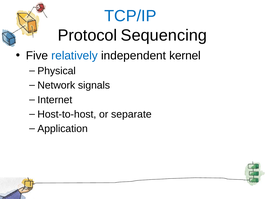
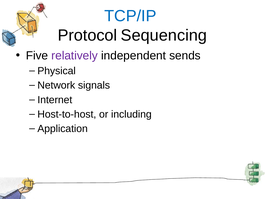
relatively colour: blue -> purple
kernel: kernel -> sends
separate: separate -> including
